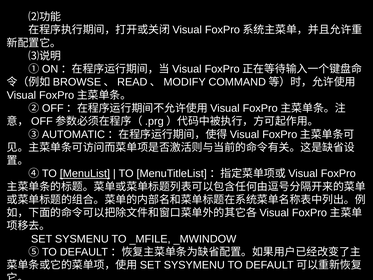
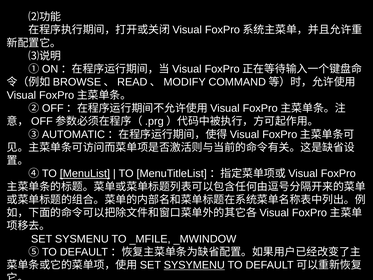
SYSYMENU underline: none -> present
